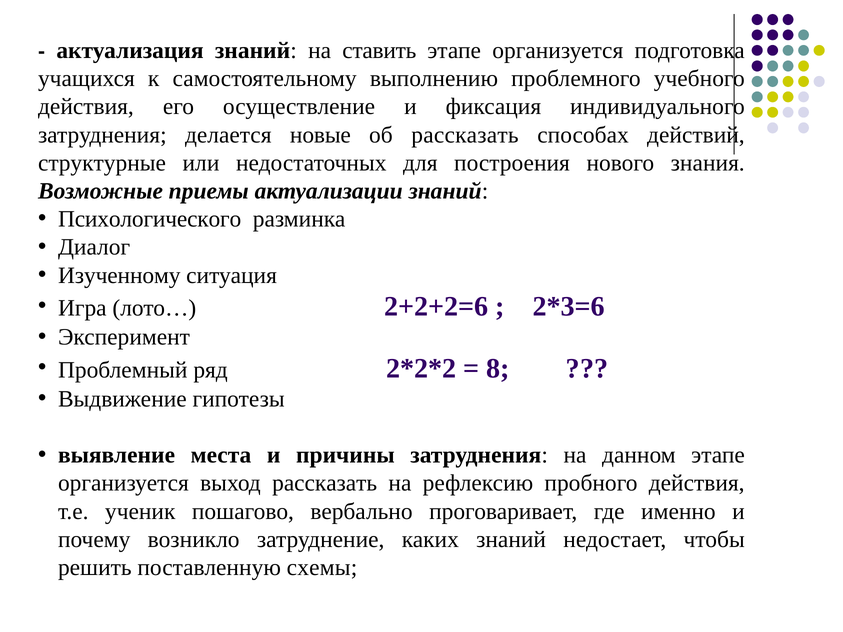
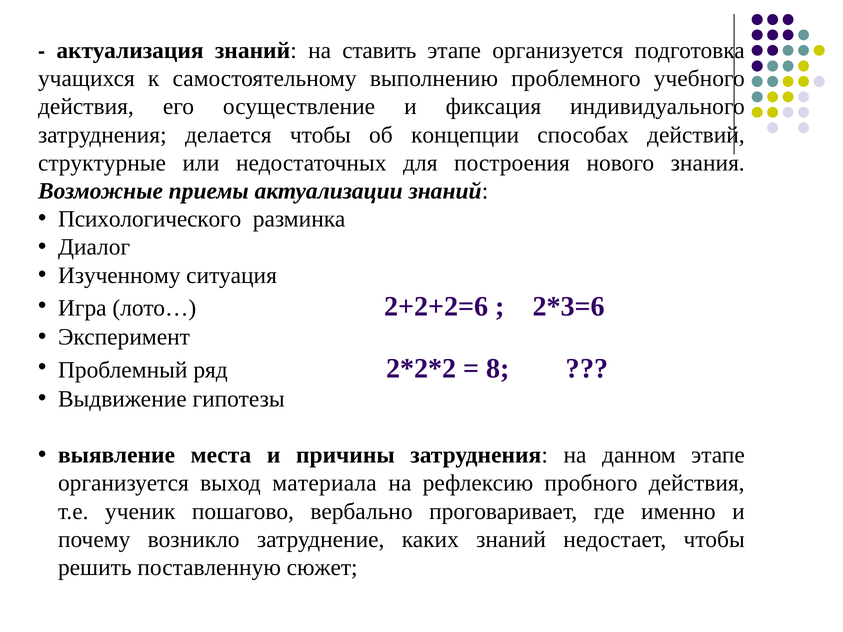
делается новые: новые -> чтобы
об рассказать: рассказать -> концепции
выход рассказать: рассказать -> материала
схемы: схемы -> сюжет
